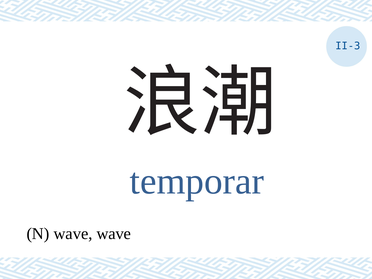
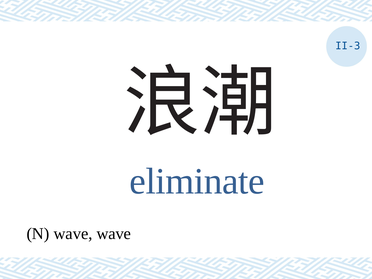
temporar: temporar -> eliminate
